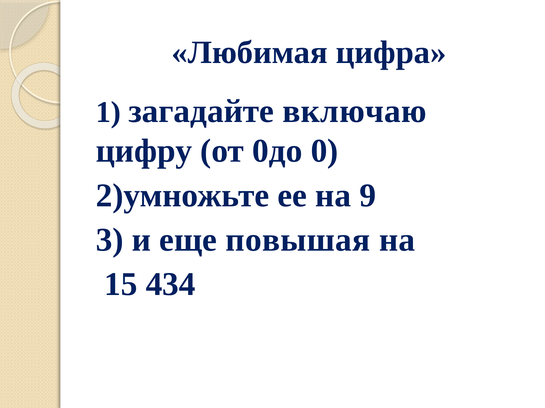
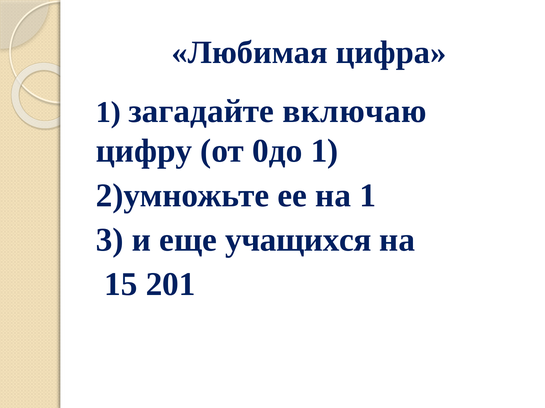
0до 0: 0 -> 1
на 9: 9 -> 1
повышая: повышая -> учащихся
434: 434 -> 201
